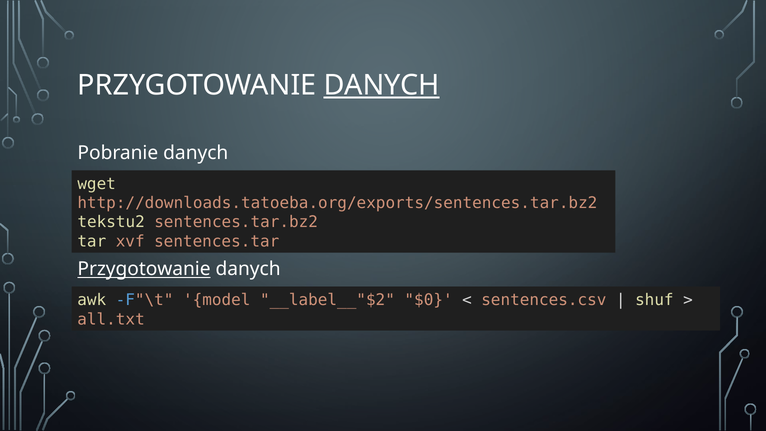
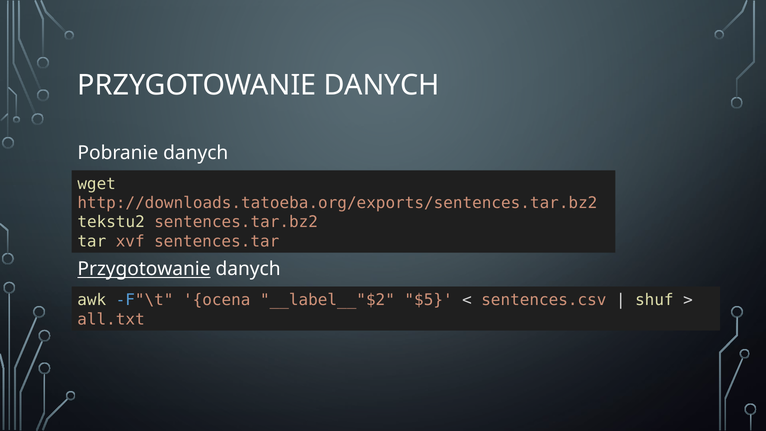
DANYCH at (382, 85) underline: present -> none
model: model -> ocena
$0: $0 -> $5
